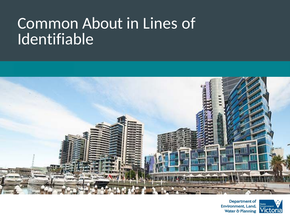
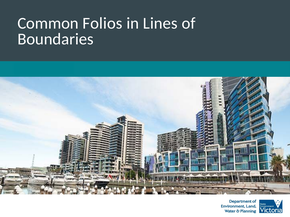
About: About -> Folios
Identifiable: Identifiable -> Boundaries
